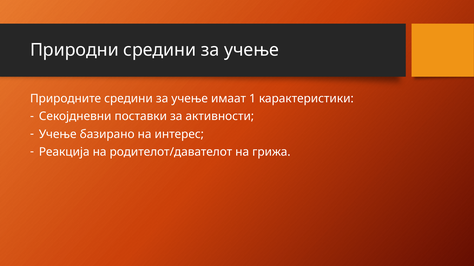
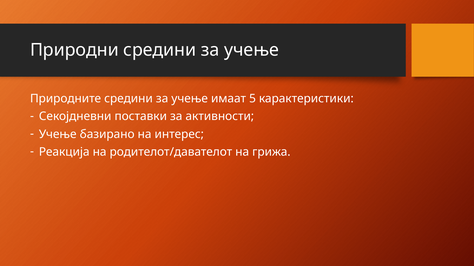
1: 1 -> 5
